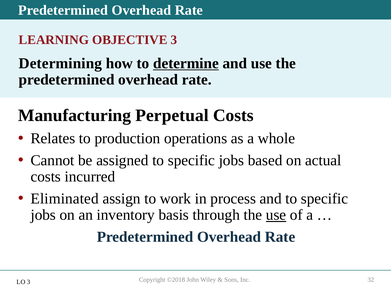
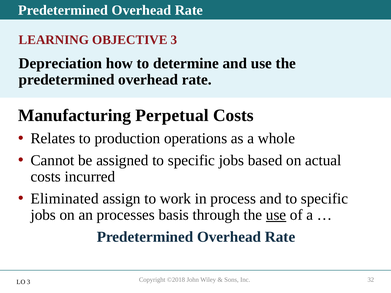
Determining: Determining -> Depreciation
determine underline: present -> none
inventory: inventory -> processes
